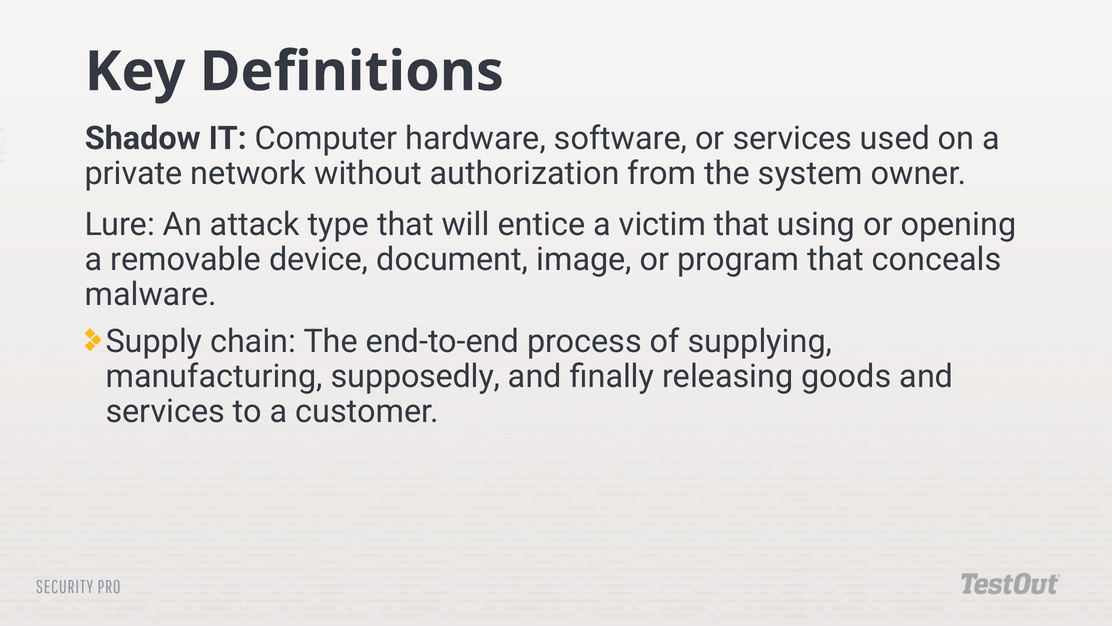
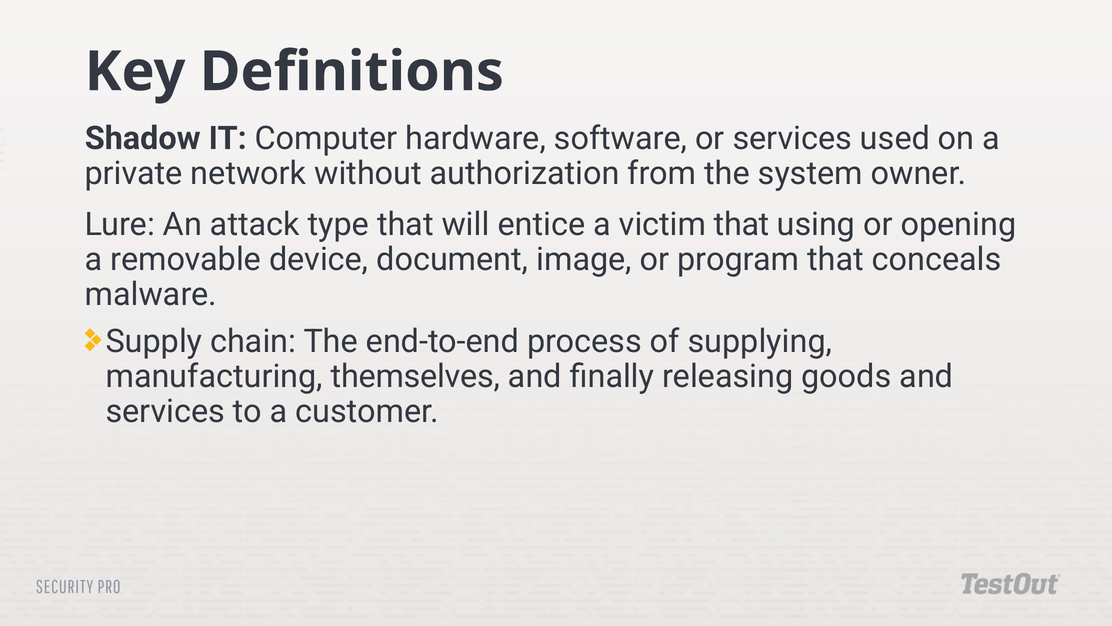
supposedly: supposedly -> themselves
